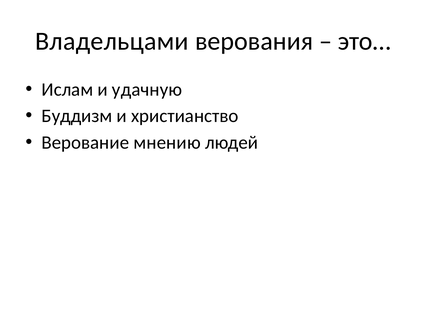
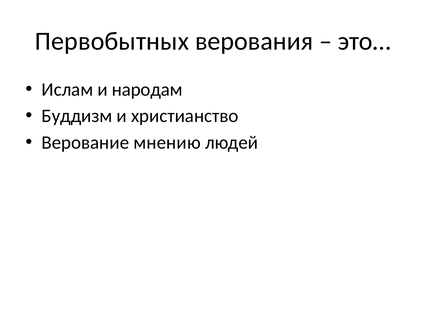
Владельцами: Владельцами -> Первобытных
удачную: удачную -> народам
